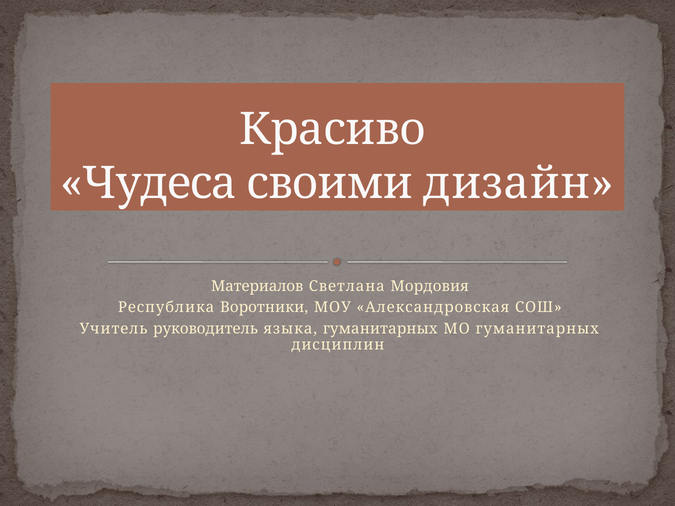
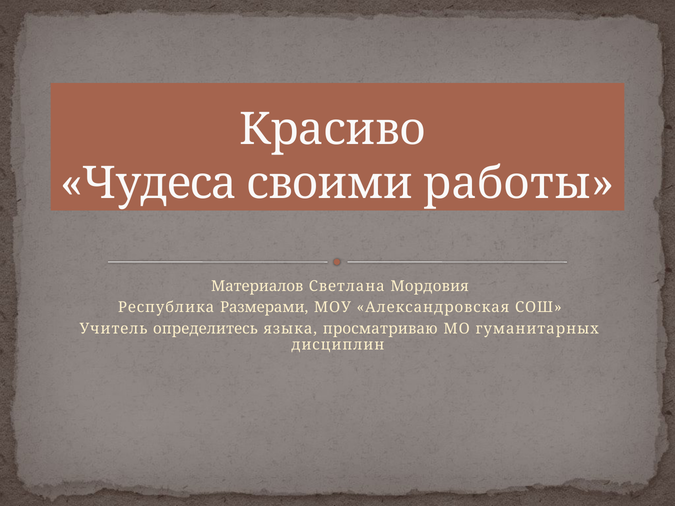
дизайн: дизайн -> работы
Воротники: Воротники -> Размерами
руководитель: руководитель -> определитесь
языка гуманитарных: гуманитарных -> просматриваю
